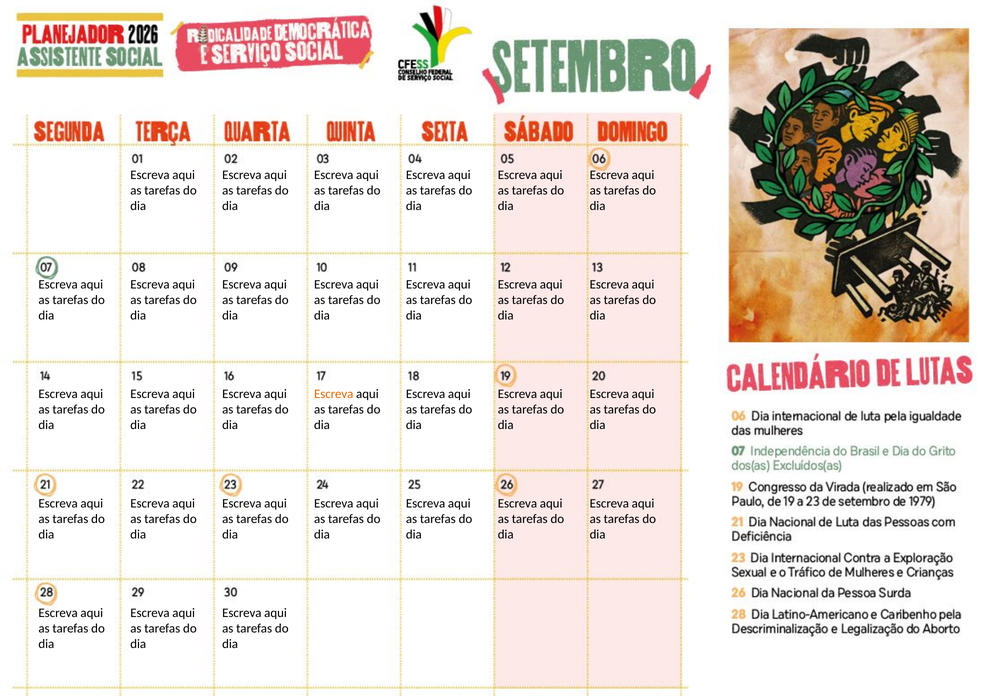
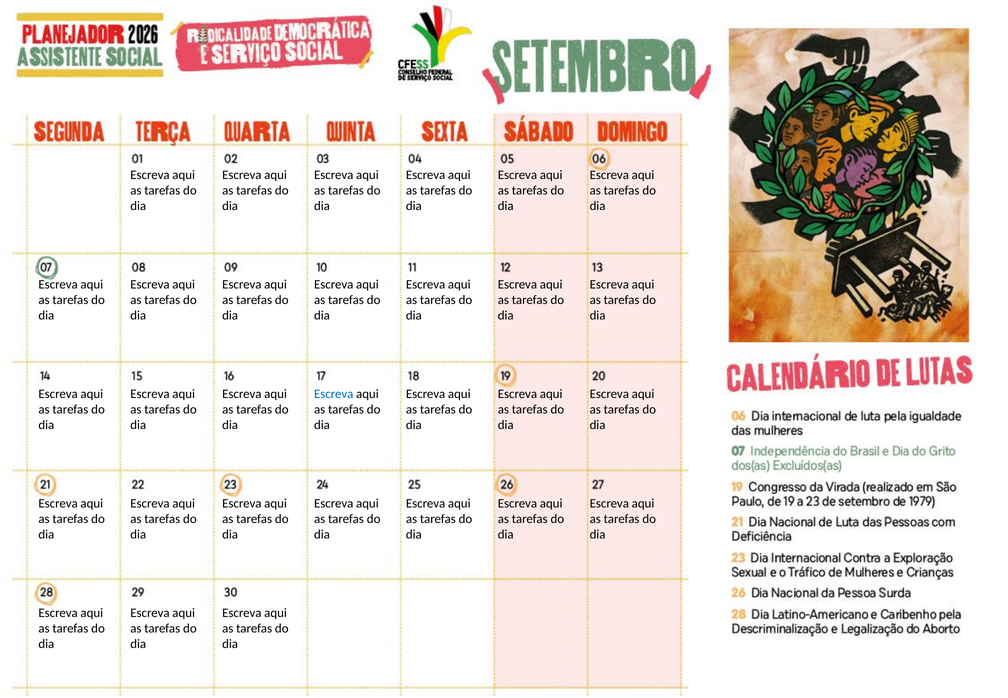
Escreva at (334, 394) colour: orange -> blue
